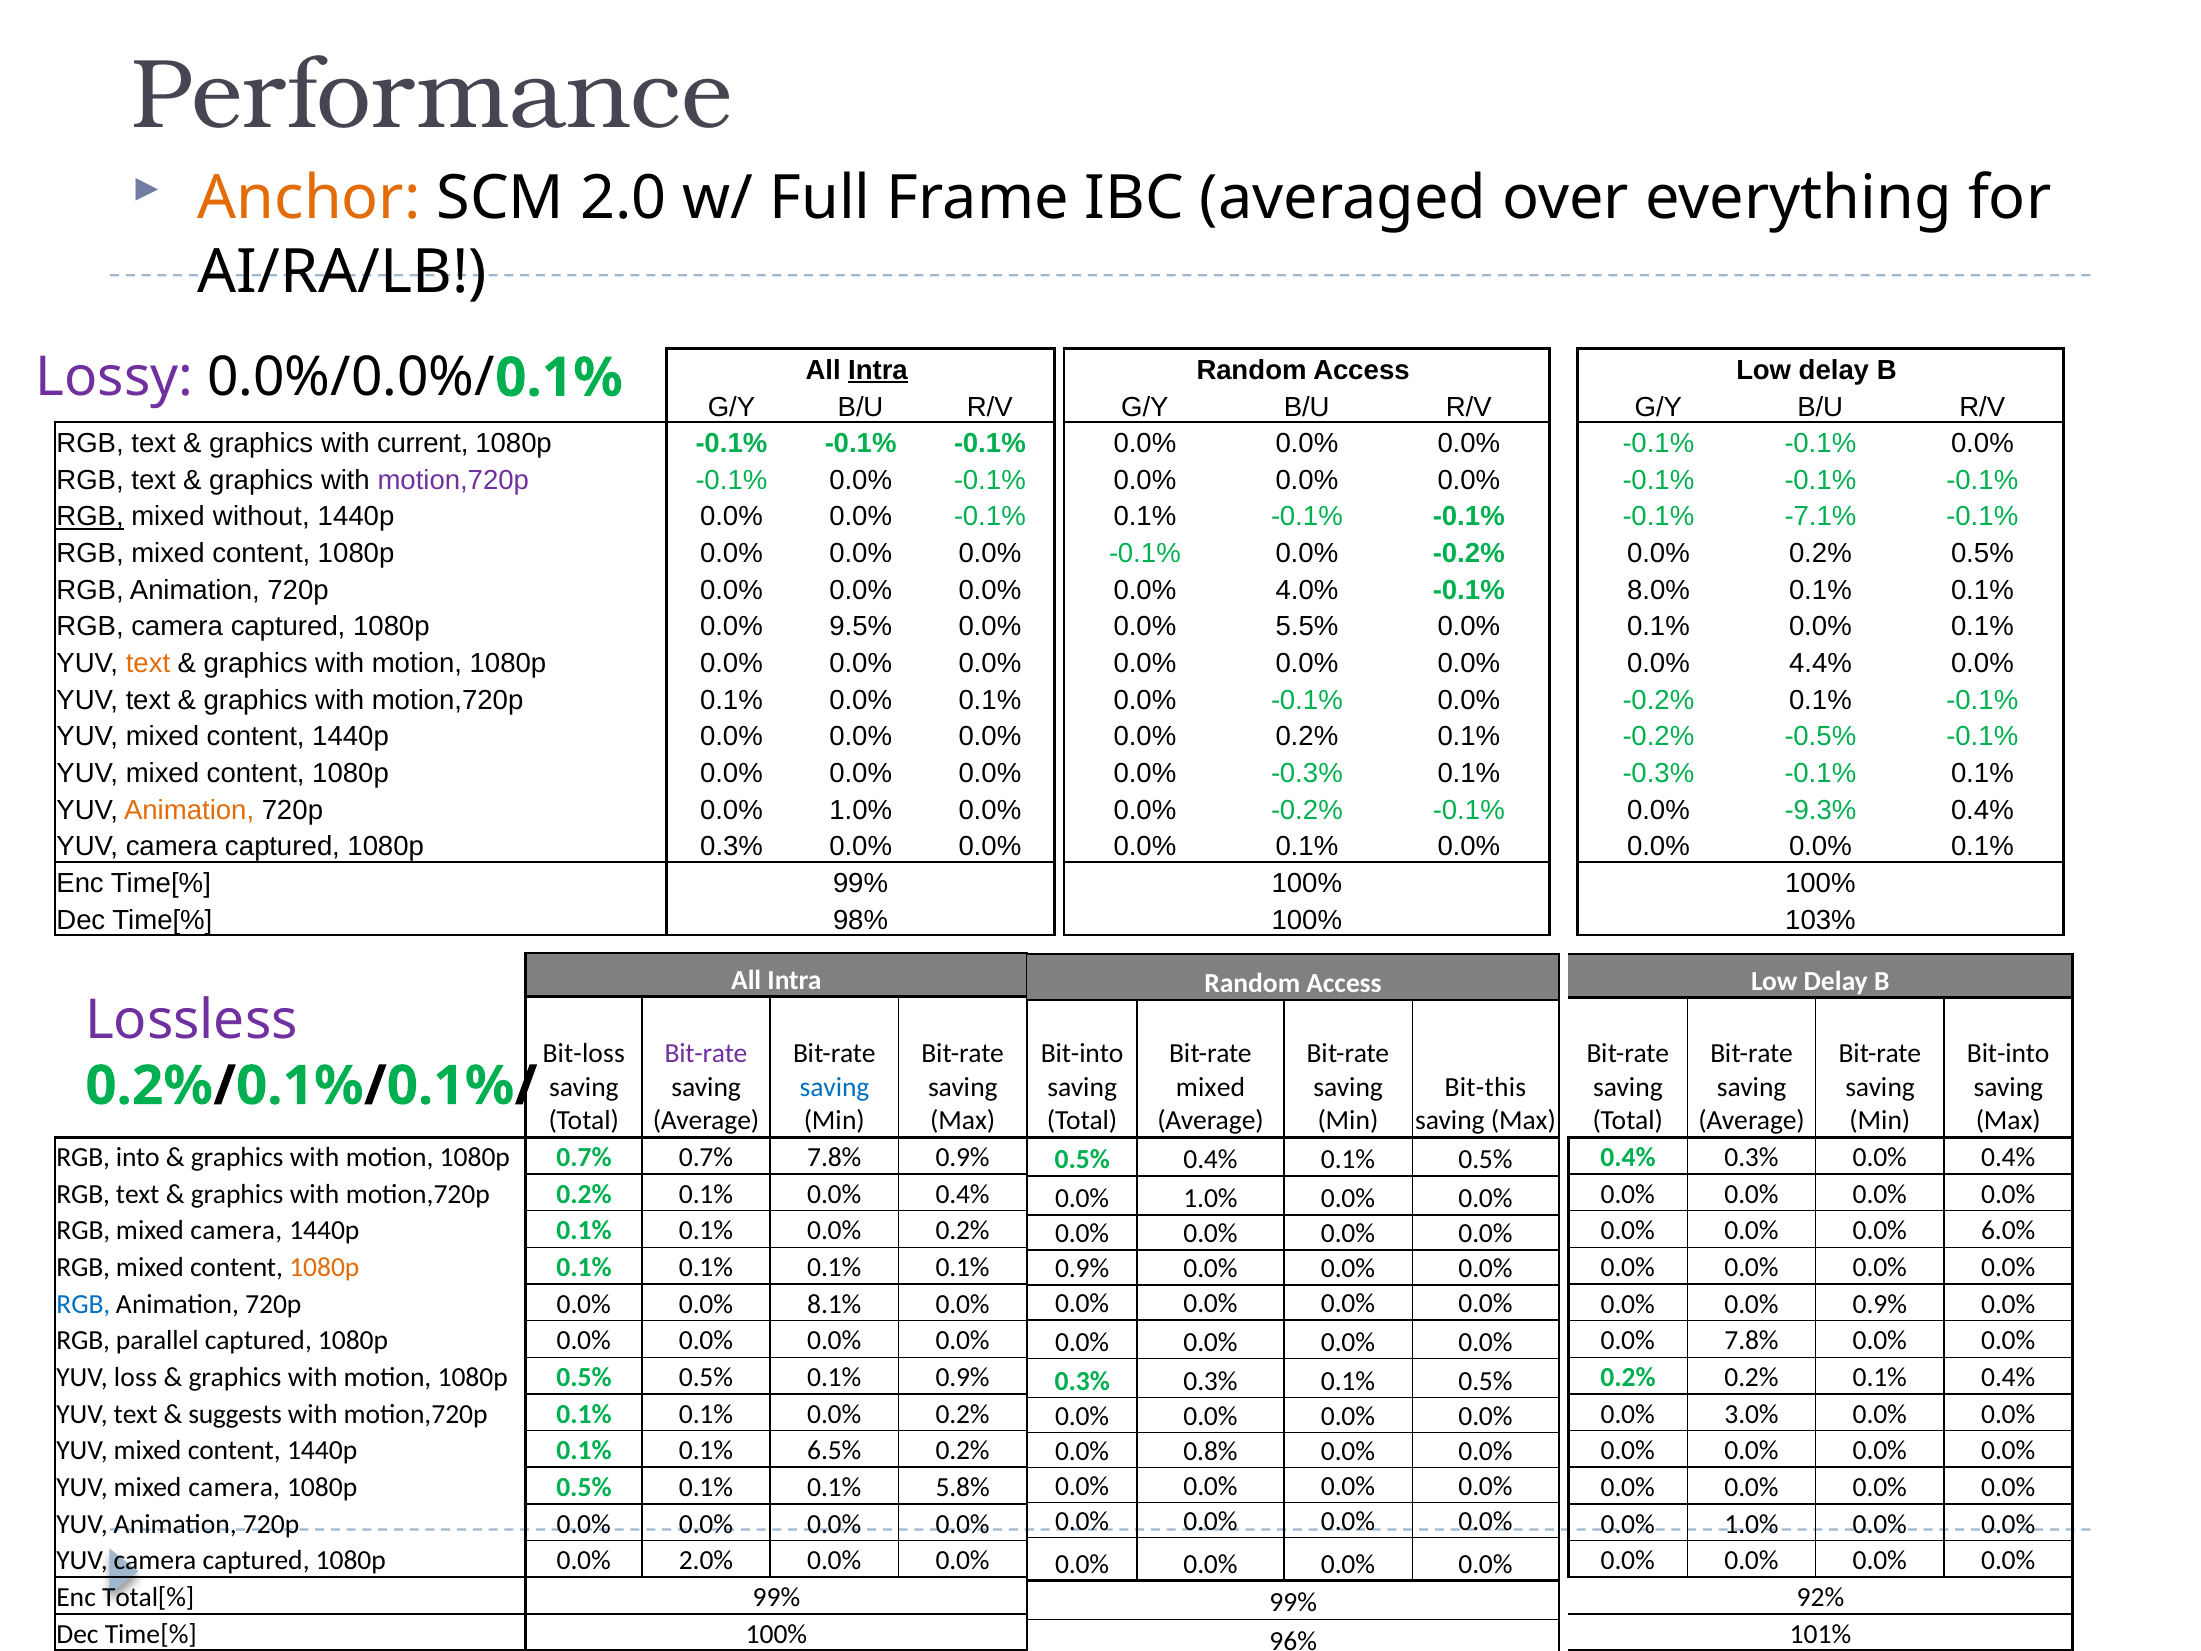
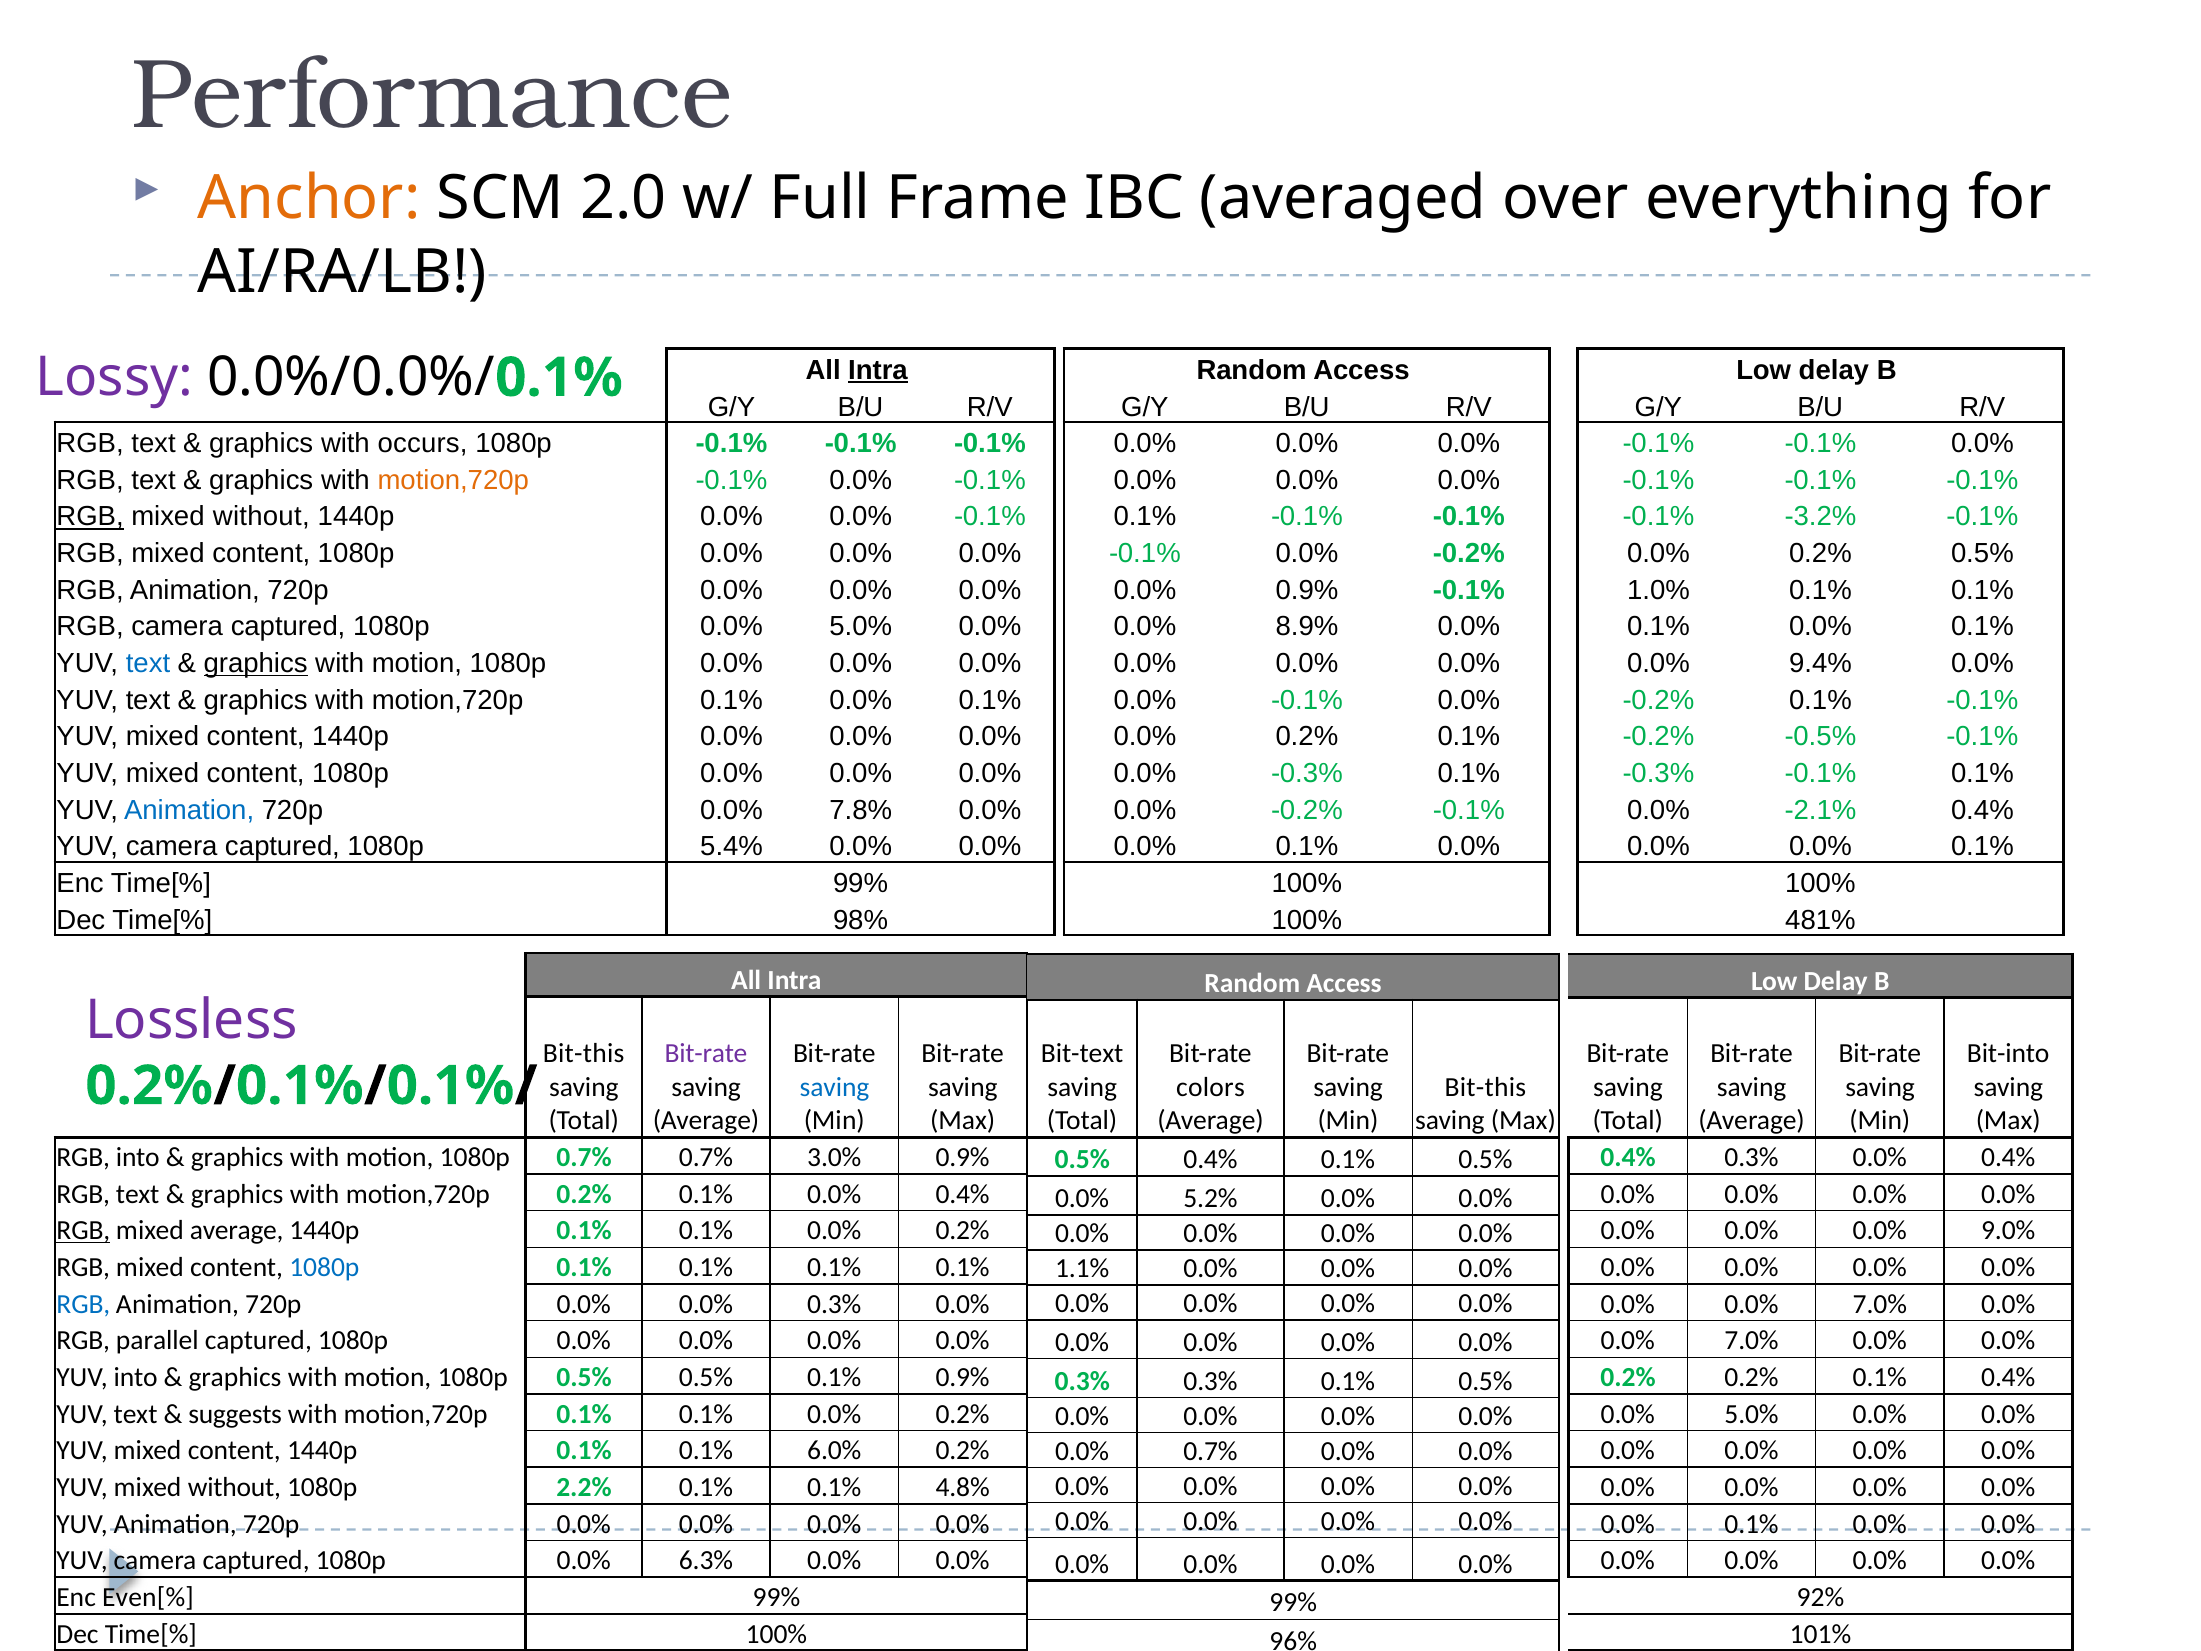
current: current -> occurs
motion,720p at (453, 480) colour: purple -> orange
-7.1%: -7.1% -> -3.2%
0.0% 4.0%: 4.0% -> 0.9%
8.0%: 8.0% -> 1.0%
1080p 0.0% 9.5%: 9.5% -> 5.0%
5.5%: 5.5% -> 8.9%
text at (148, 663) colour: orange -> blue
graphics at (256, 663) underline: none -> present
4.4%: 4.4% -> 9.4%
Animation at (189, 810) colour: orange -> blue
720p 0.0% 1.0%: 1.0% -> 7.8%
-9.3%: -9.3% -> -2.1%
1080p 0.3%: 0.3% -> 5.4%
103%: 103% -> 481%
Bit-loss at (584, 1054): Bit-loss -> Bit-this
Bit-into at (1082, 1054): Bit-into -> Bit-text
mixed at (1211, 1087): mixed -> colors
0.7% 7.8%: 7.8% -> 3.0%
1.0% at (1210, 1198): 1.0% -> 5.2%
RGB at (83, 1231) underline: none -> present
camera at (236, 1231): camera -> average
6.0%: 6.0% -> 9.0%
1080p at (324, 1267) colour: orange -> blue
0.9% at (1082, 1268): 0.9% -> 1.1%
720p 0.0% 0.0% 8.1%: 8.1% -> 0.3%
0.9% at (1880, 1304): 0.9% -> 7.0%
7.8% at (1752, 1341): 7.8% -> 7.0%
YUV loss: loss -> into
3.0% at (1752, 1414): 3.0% -> 5.0%
6.5%: 6.5% -> 6.0%
0.0% 0.8%: 0.8% -> 0.7%
YUV mixed camera: camera -> without
0.5% at (584, 1487): 0.5% -> 2.2%
5.8%: 5.8% -> 4.8%
1.0% at (1752, 1524): 1.0% -> 0.1%
2.0%: 2.0% -> 6.3%
Total[%: Total[% -> Even[%
